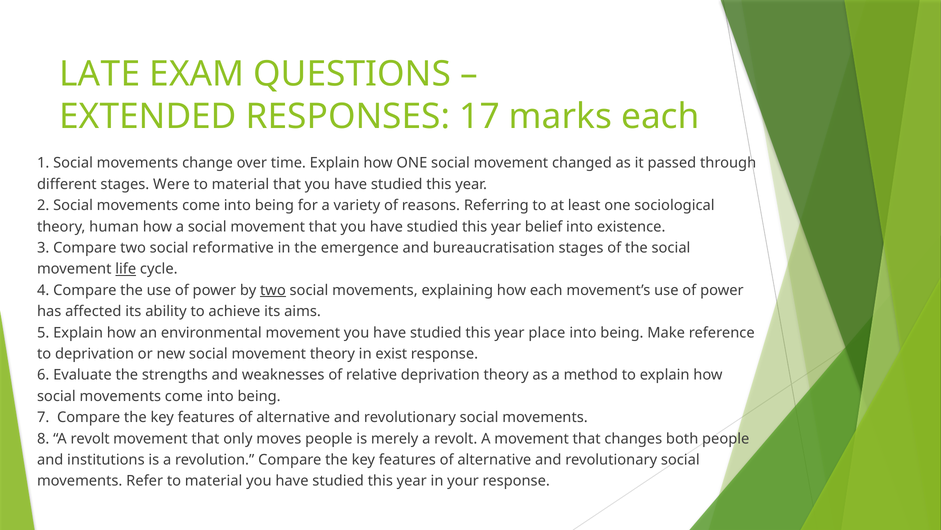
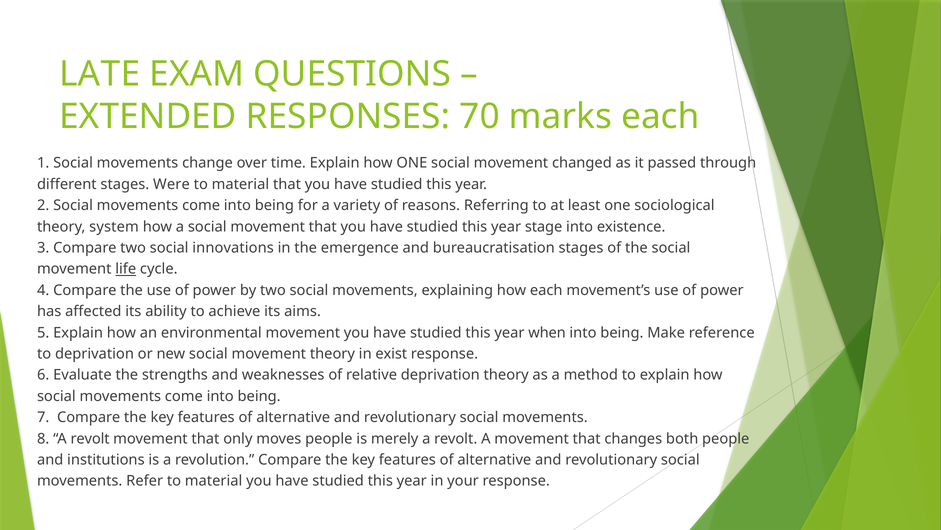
17: 17 -> 70
human: human -> system
belief: belief -> stage
reformative: reformative -> innovations
two at (273, 290) underline: present -> none
place: place -> when
